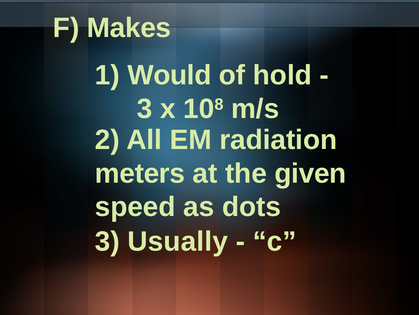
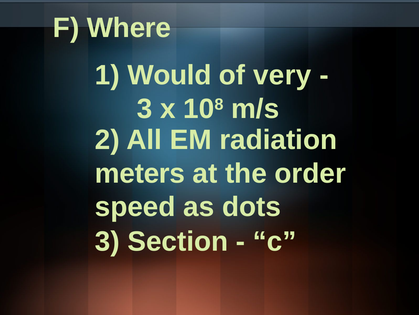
Makes: Makes -> Where
hold: hold -> very
given: given -> order
Usually: Usually -> Section
